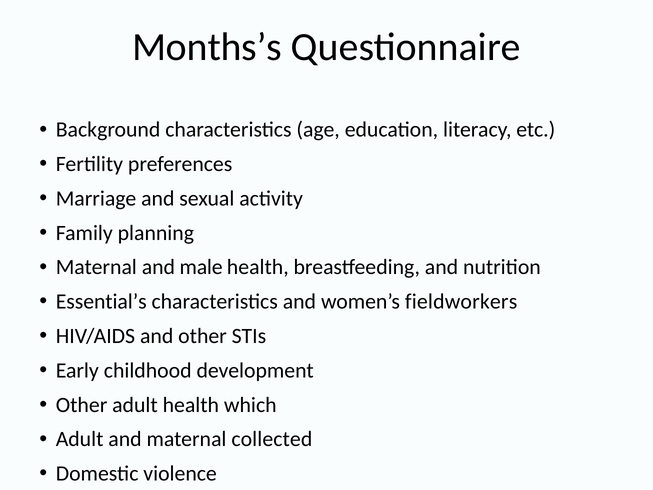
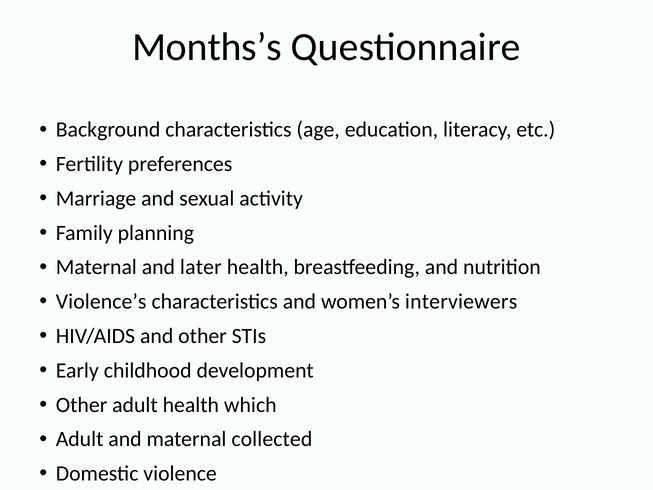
male: male -> later
Essential’s: Essential’s -> Violence’s
fieldworkers: fieldworkers -> interviewers
